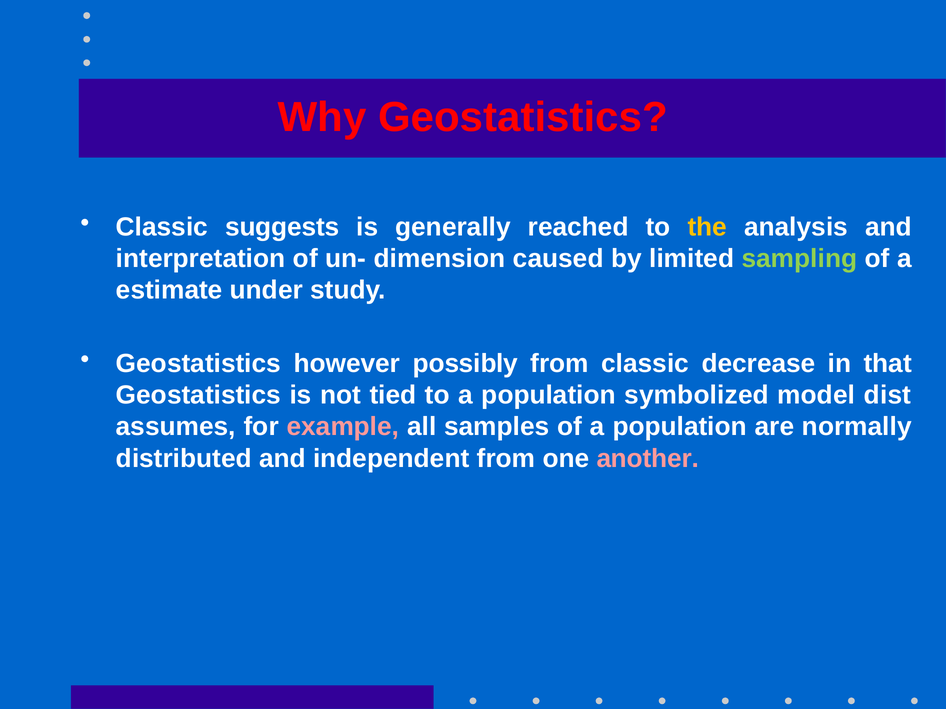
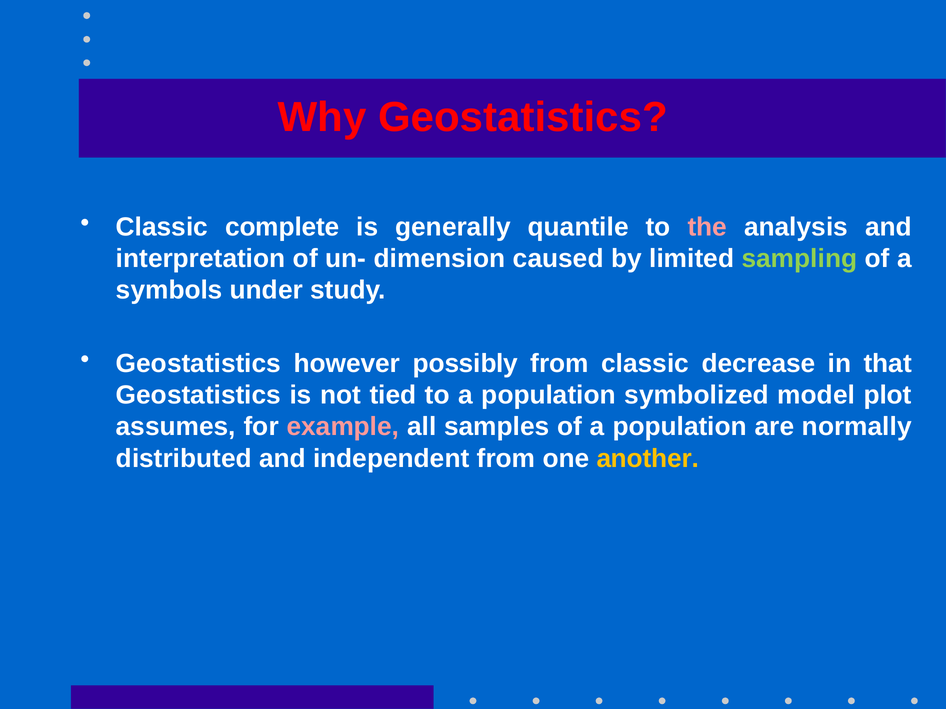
suggests: suggests -> complete
reached: reached -> quantile
the colour: yellow -> pink
estimate: estimate -> symbols
dist: dist -> plot
another colour: pink -> yellow
